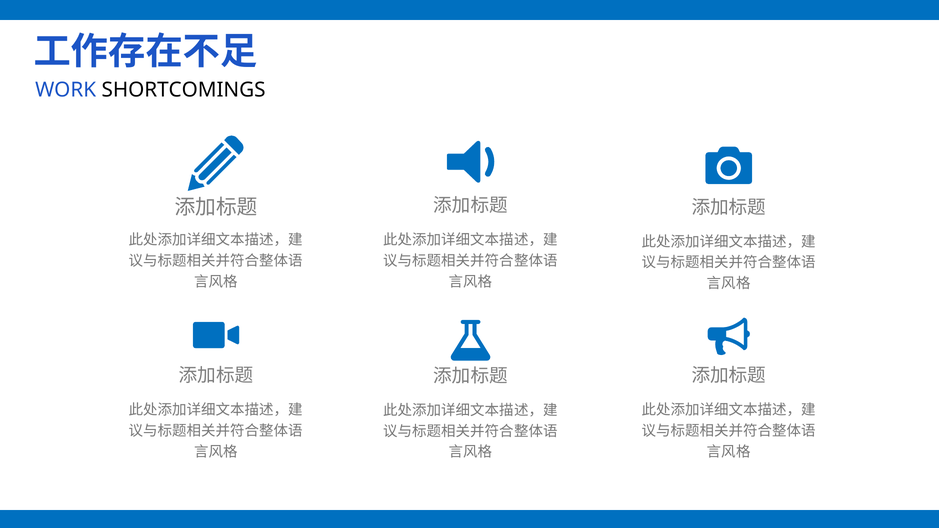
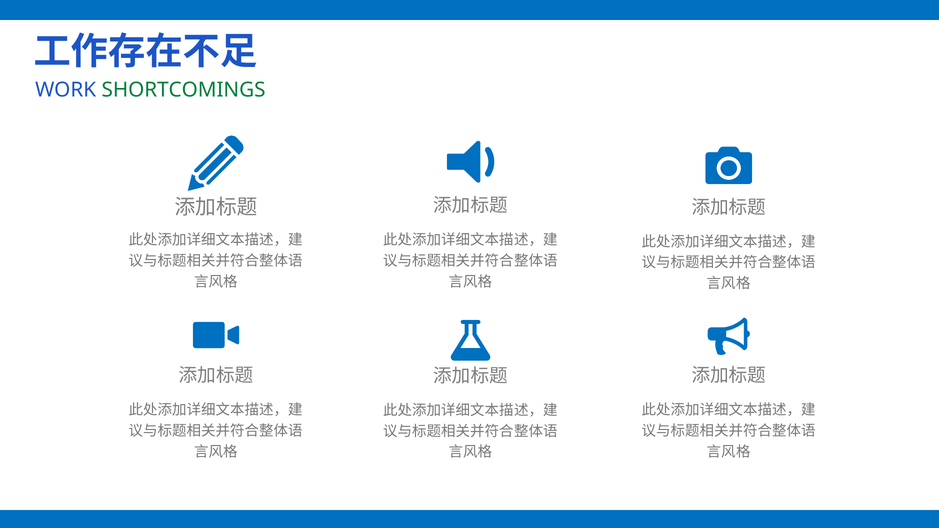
SHORTCOMINGS colour: black -> green
